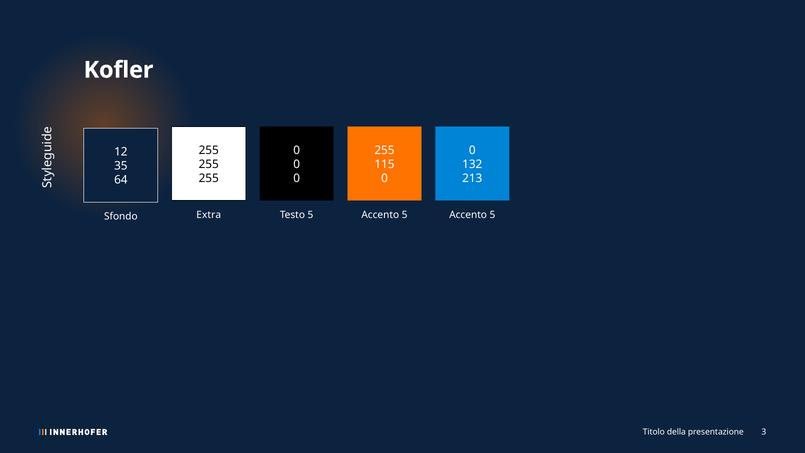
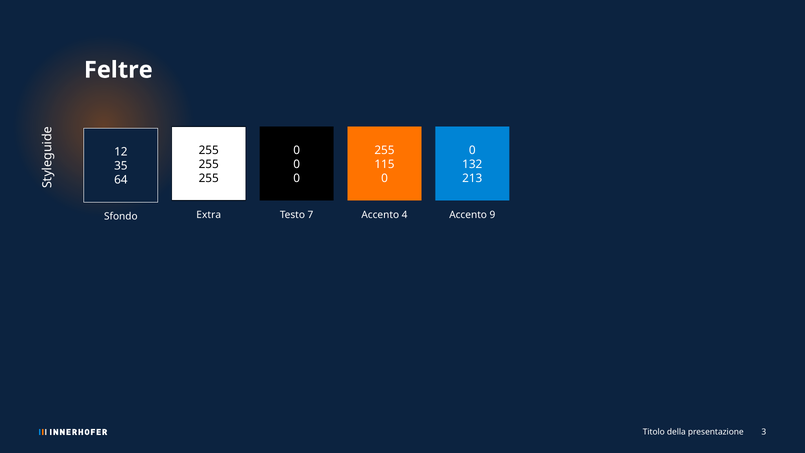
Kofler: Kofler -> Feltre
Testo 5: 5 -> 7
Sfondo Accento 5: 5 -> 4
5 at (492, 215): 5 -> 9
